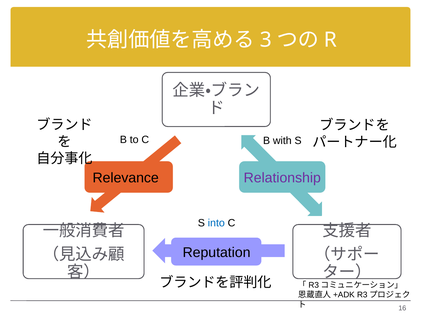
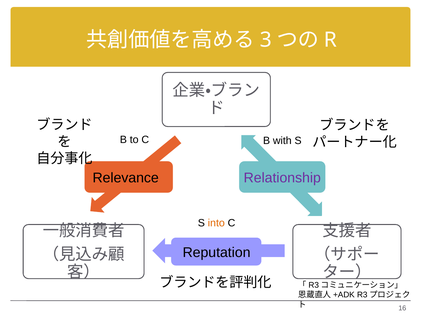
into colour: blue -> orange
